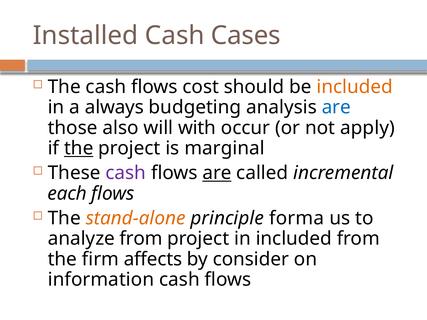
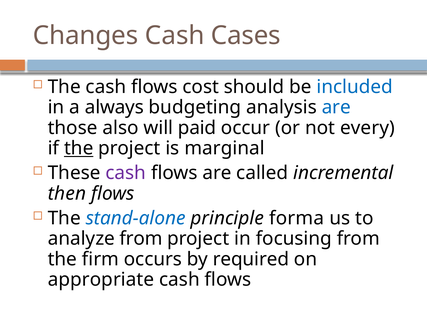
Installed: Installed -> Changes
included at (355, 87) colour: orange -> blue
with: with -> paid
apply: apply -> every
are at (217, 173) underline: present -> none
each: each -> then
stand-alone colour: orange -> blue
in included: included -> focusing
affects: affects -> occurs
consider: consider -> required
information: information -> appropriate
